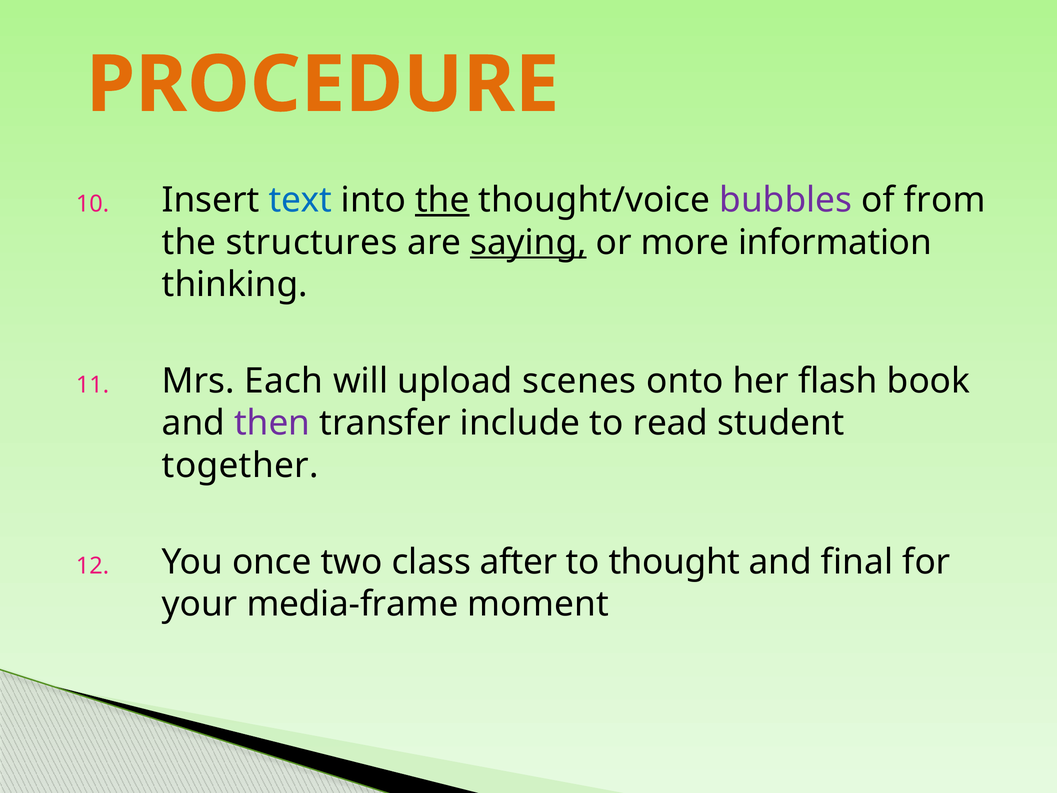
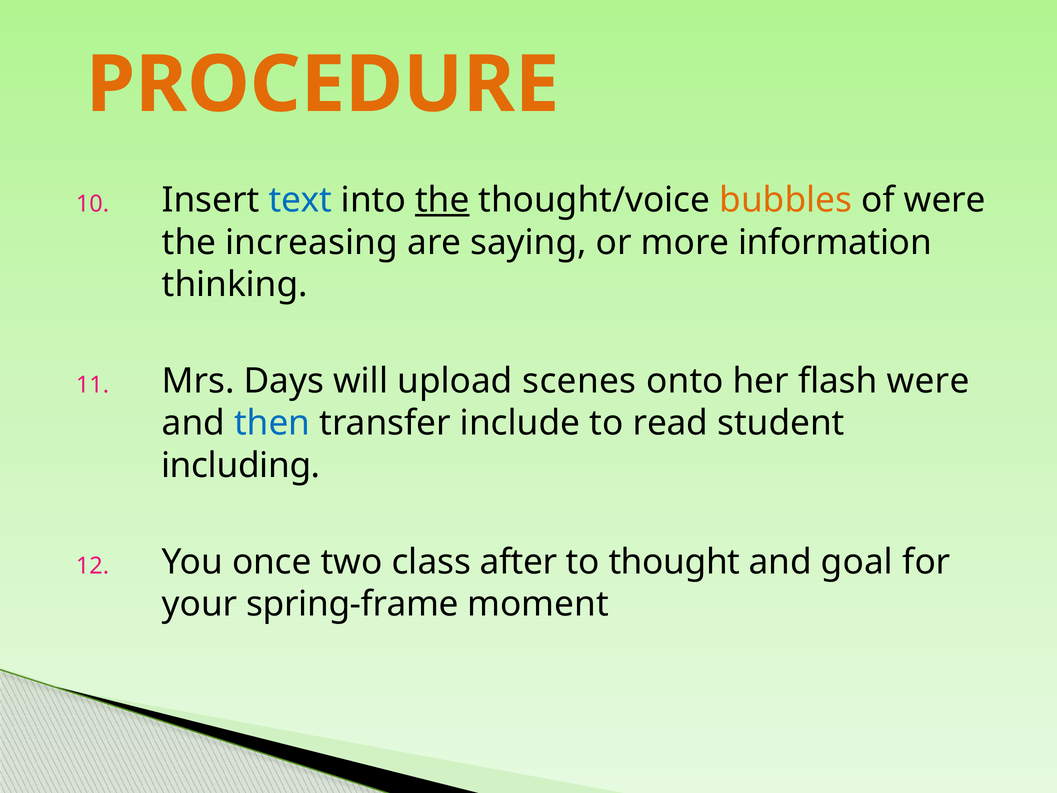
bubbles colour: purple -> orange
of from: from -> were
structures: structures -> increasing
saying underline: present -> none
Each: Each -> Days
flash book: book -> were
then colour: purple -> blue
together: together -> including
final: final -> goal
media-frame: media-frame -> spring-frame
